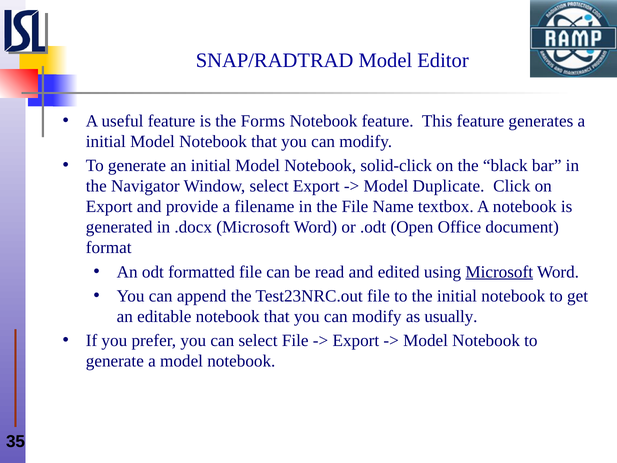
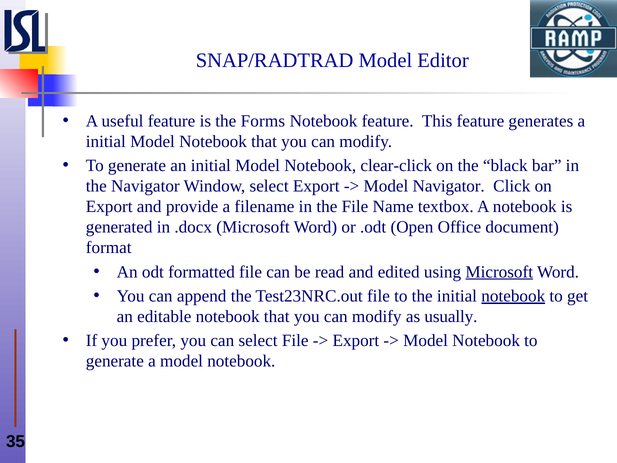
solid-click: solid-click -> clear-click
Model Duplicate: Duplicate -> Navigator
notebook at (513, 296) underline: none -> present
